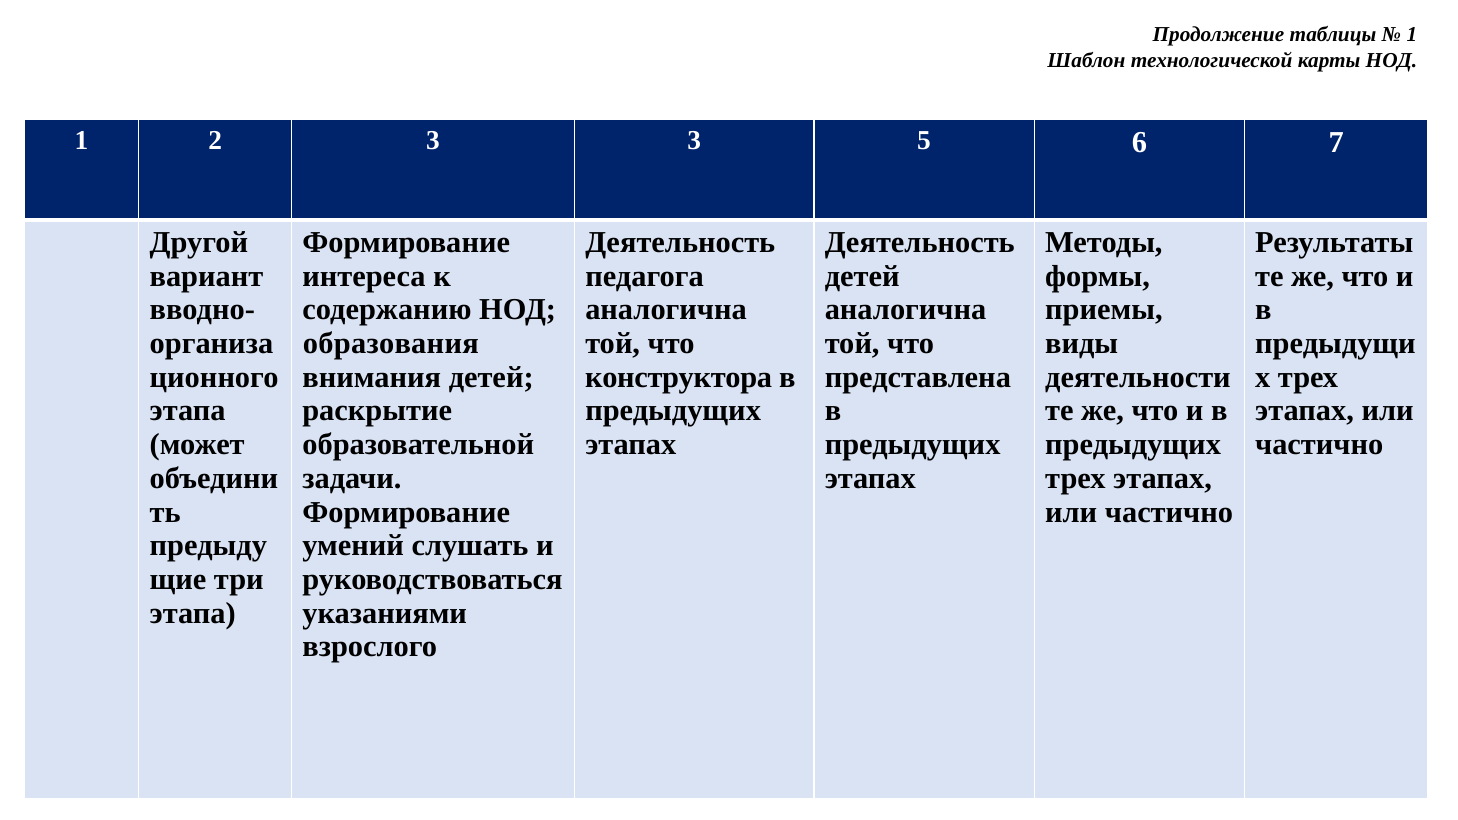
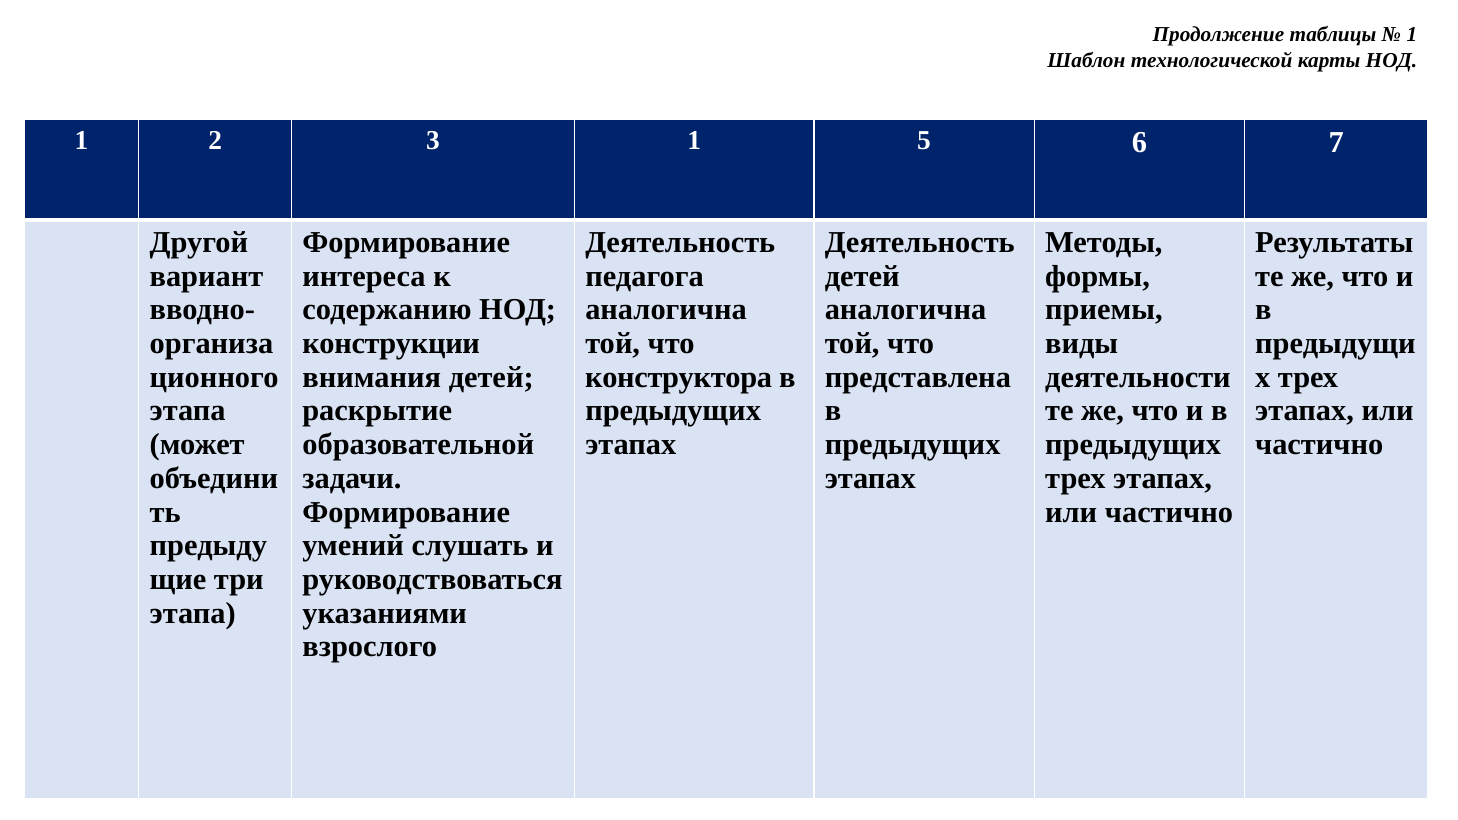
3 3: 3 -> 1
образования: образования -> конструкции
